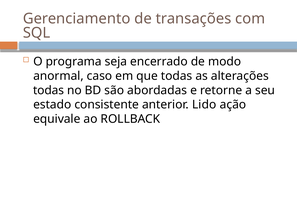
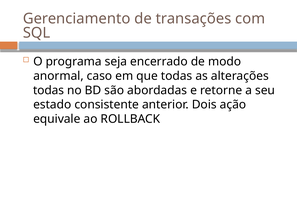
Lido: Lido -> Dois
